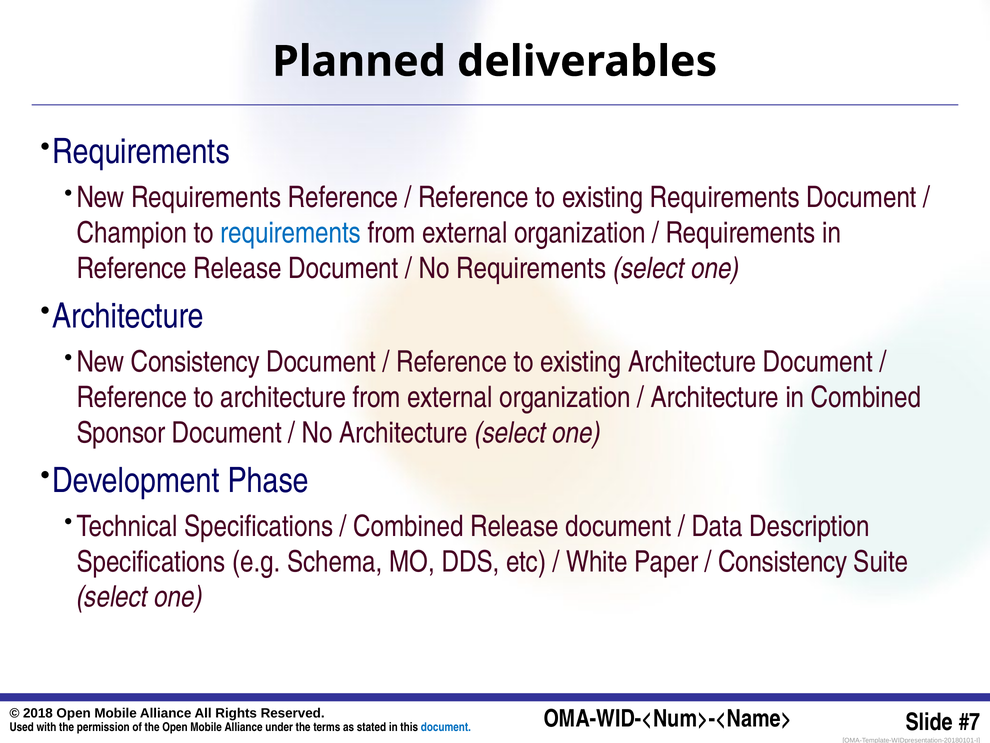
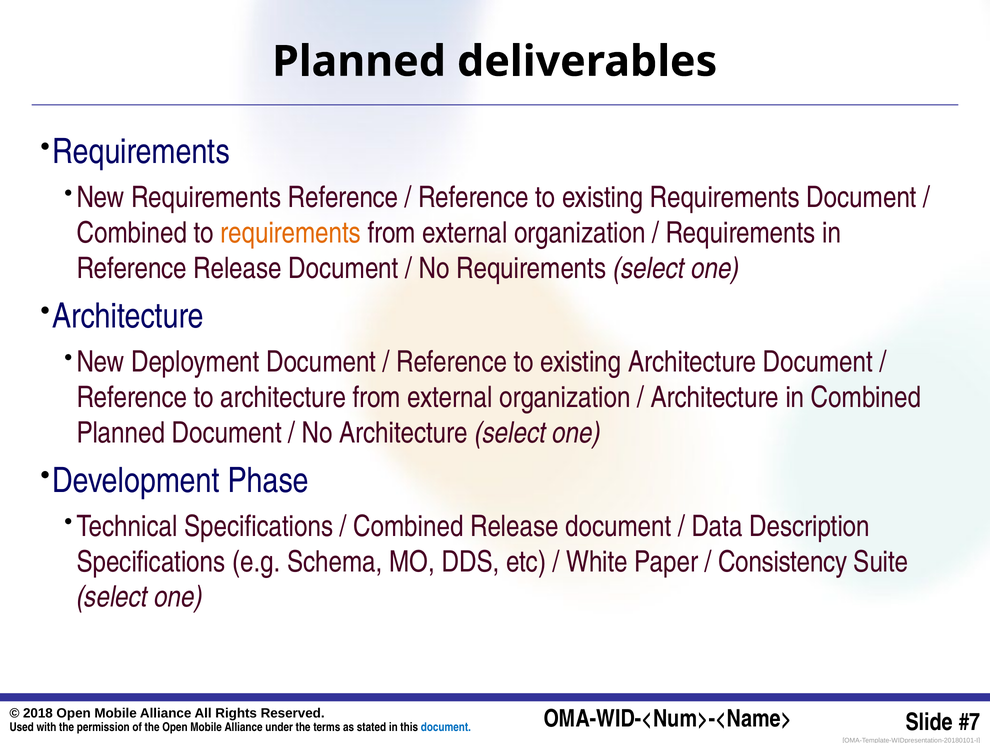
Champion at (132, 233): Champion -> Combined
requirements at (291, 233) colour: blue -> orange
New Consistency: Consistency -> Deployment
Sponsor at (121, 433): Sponsor -> Planned
